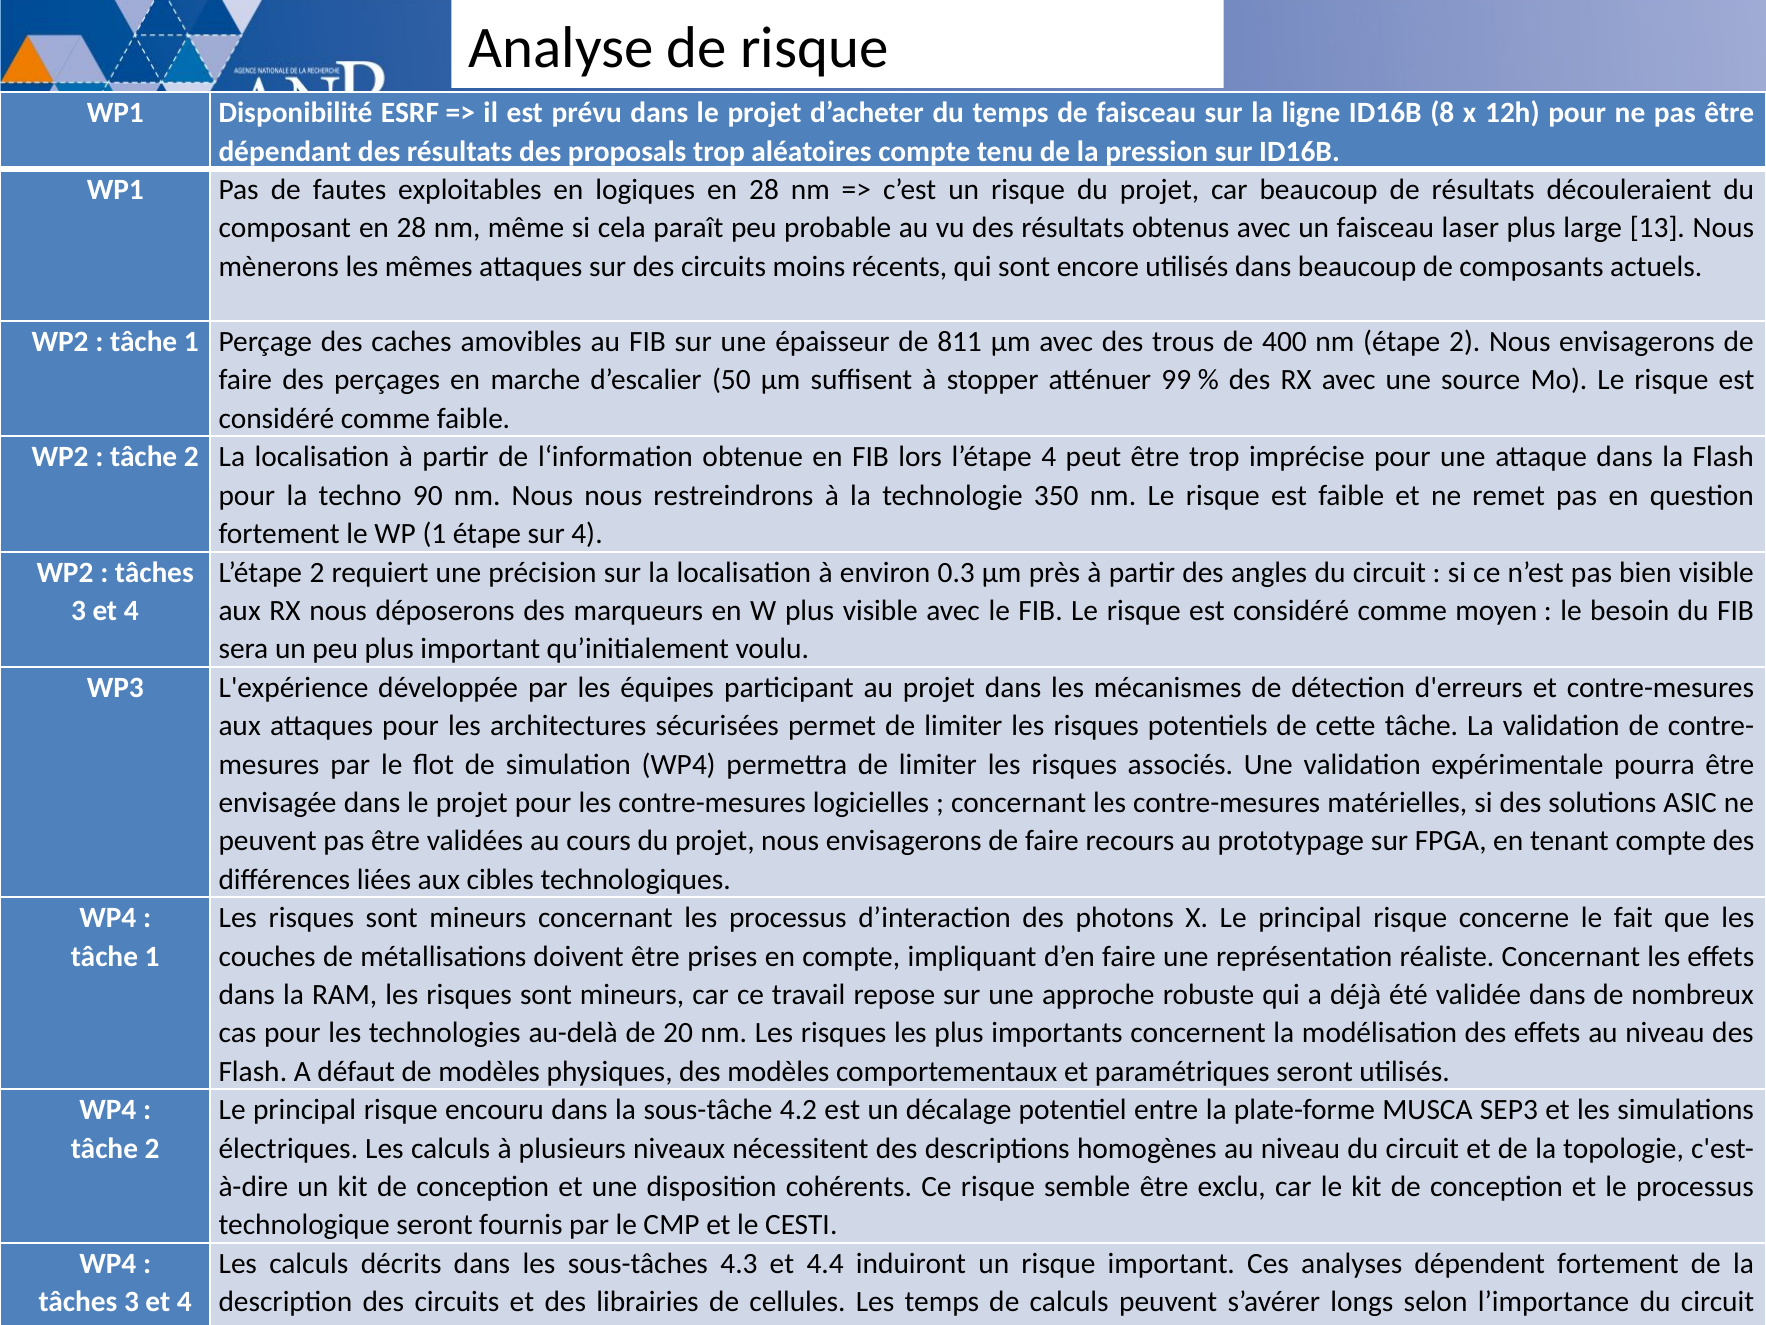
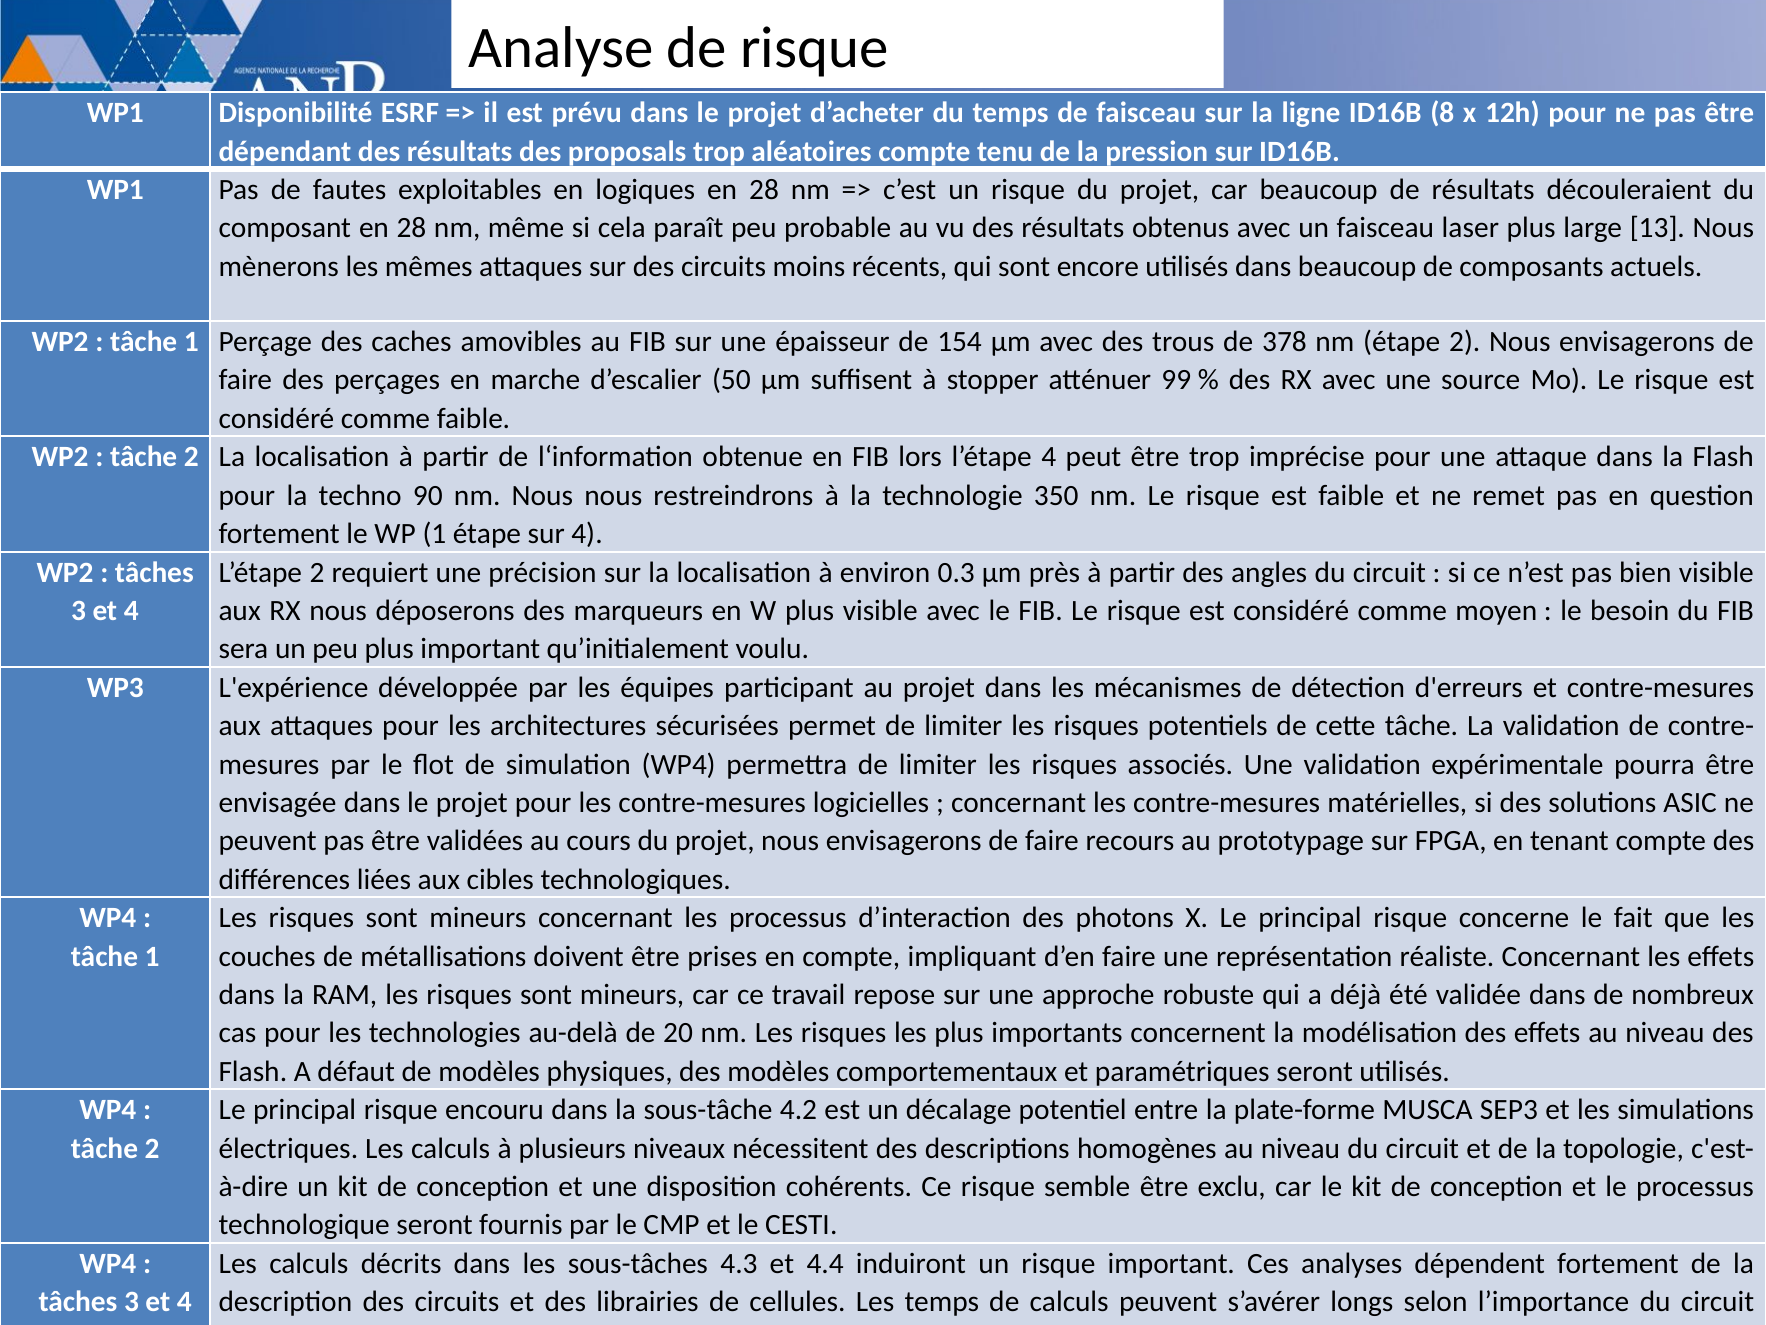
811: 811 -> 154
400: 400 -> 378
